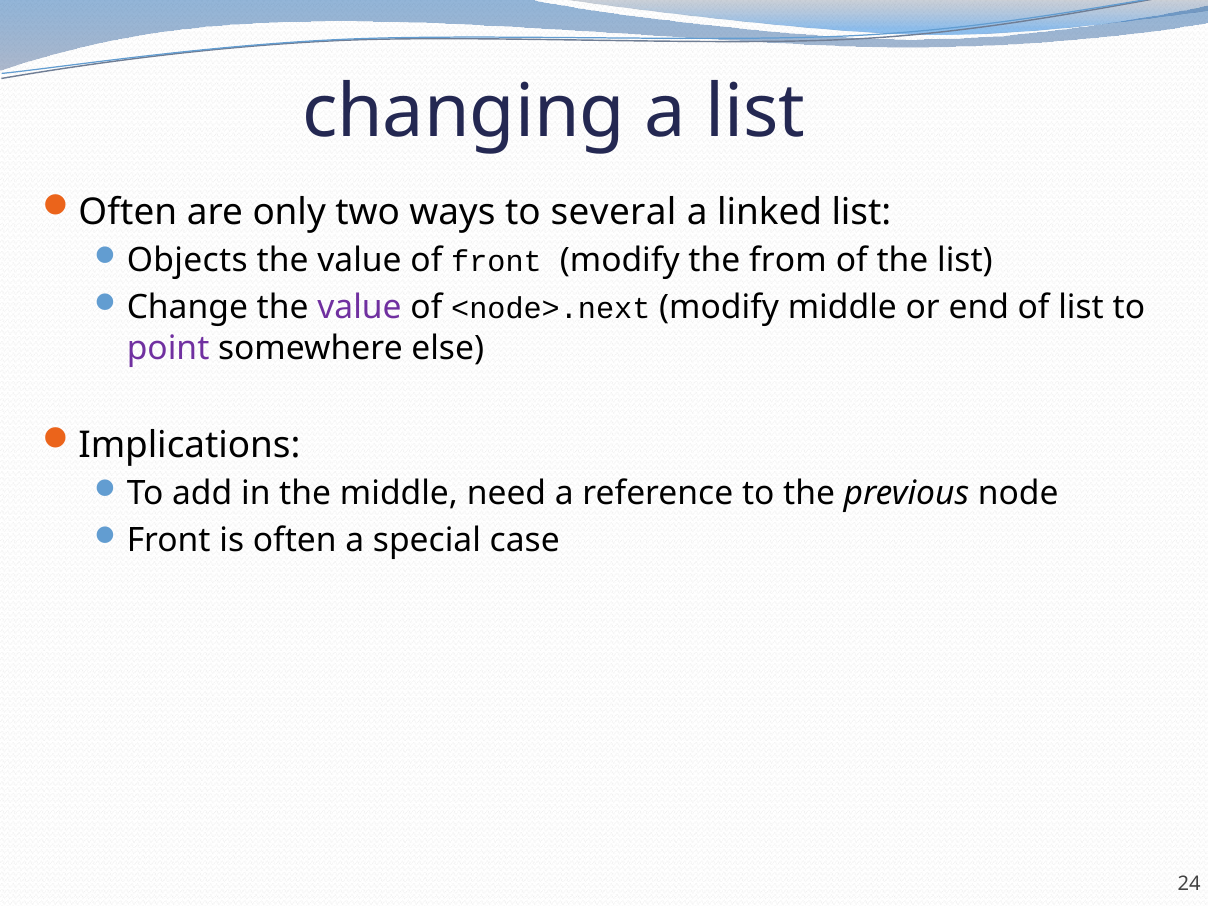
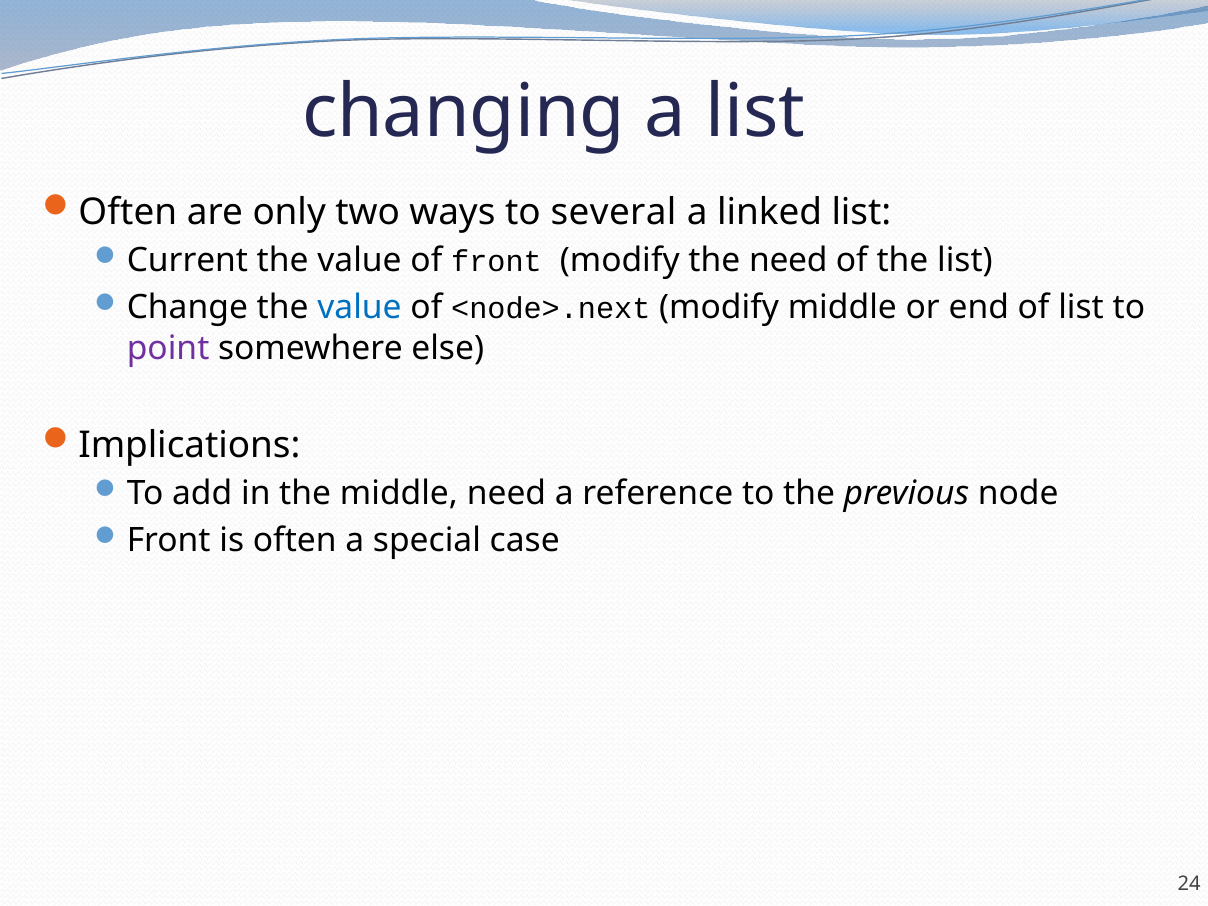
Objects: Objects -> Current
the from: from -> need
value at (360, 308) colour: purple -> blue
